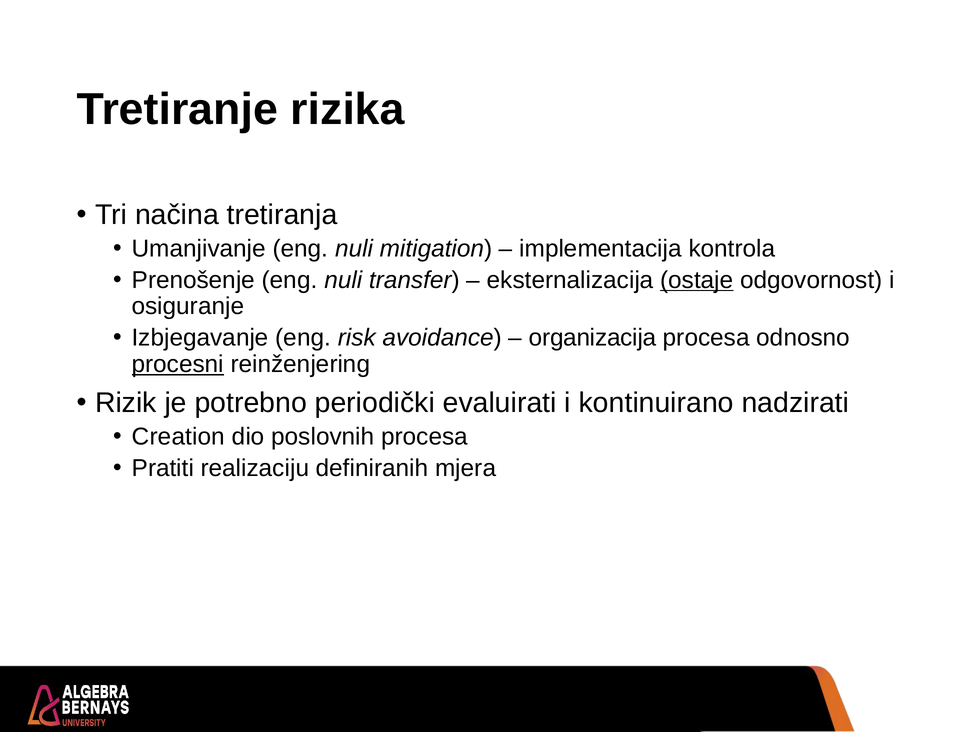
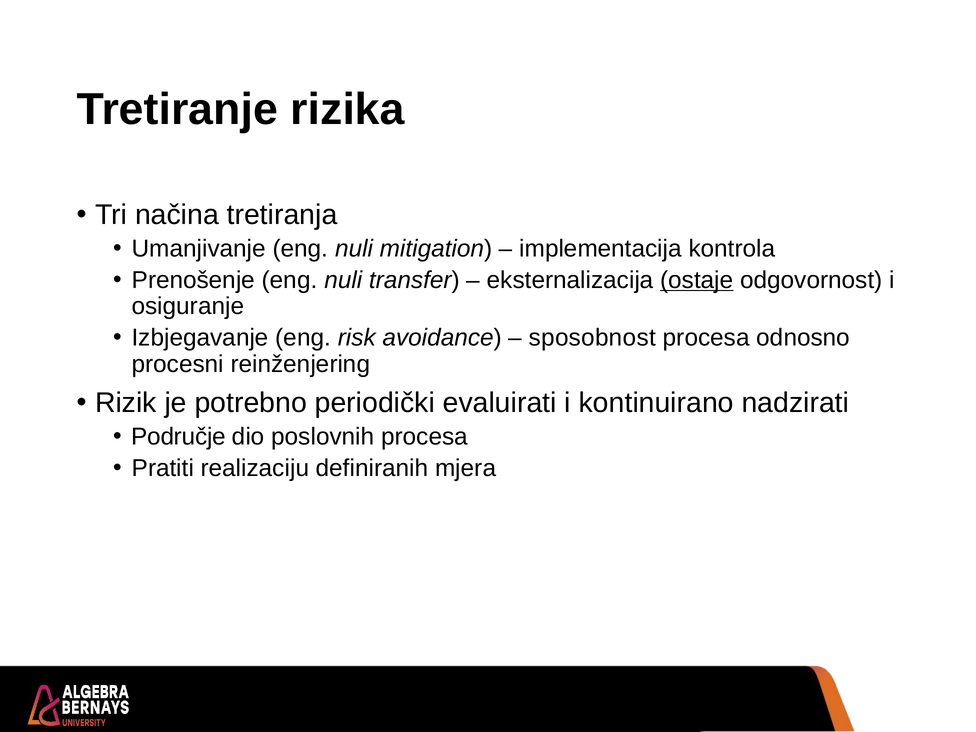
organizacija: organizacija -> sposobnost
procesni underline: present -> none
Creation: Creation -> Područje
